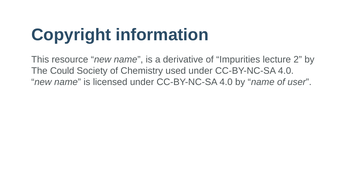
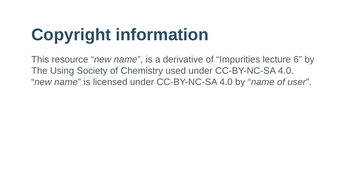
2: 2 -> 6
Could: Could -> Using
